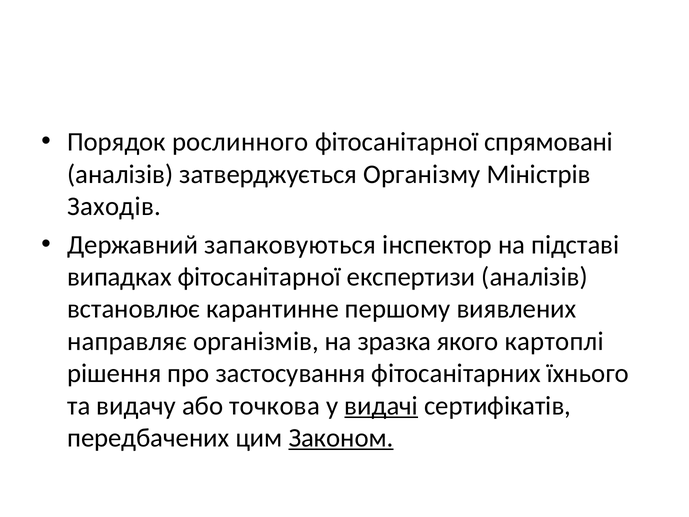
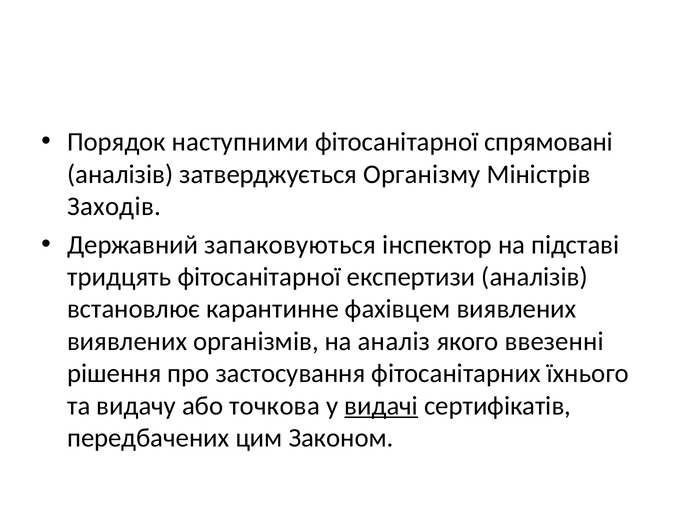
рослинного: рослинного -> наступними
випадках: випадках -> тридцять
першому: першому -> фахівцем
направляє at (127, 341): направляє -> виявлених
зразка: зразка -> аналіз
картоплі: картоплі -> ввезенні
Законом underline: present -> none
